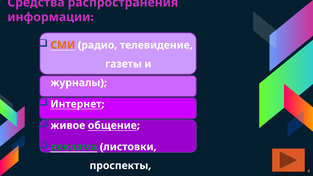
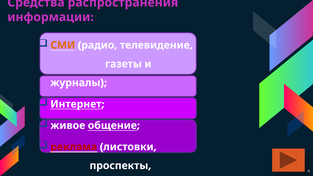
реклама colour: green -> red
